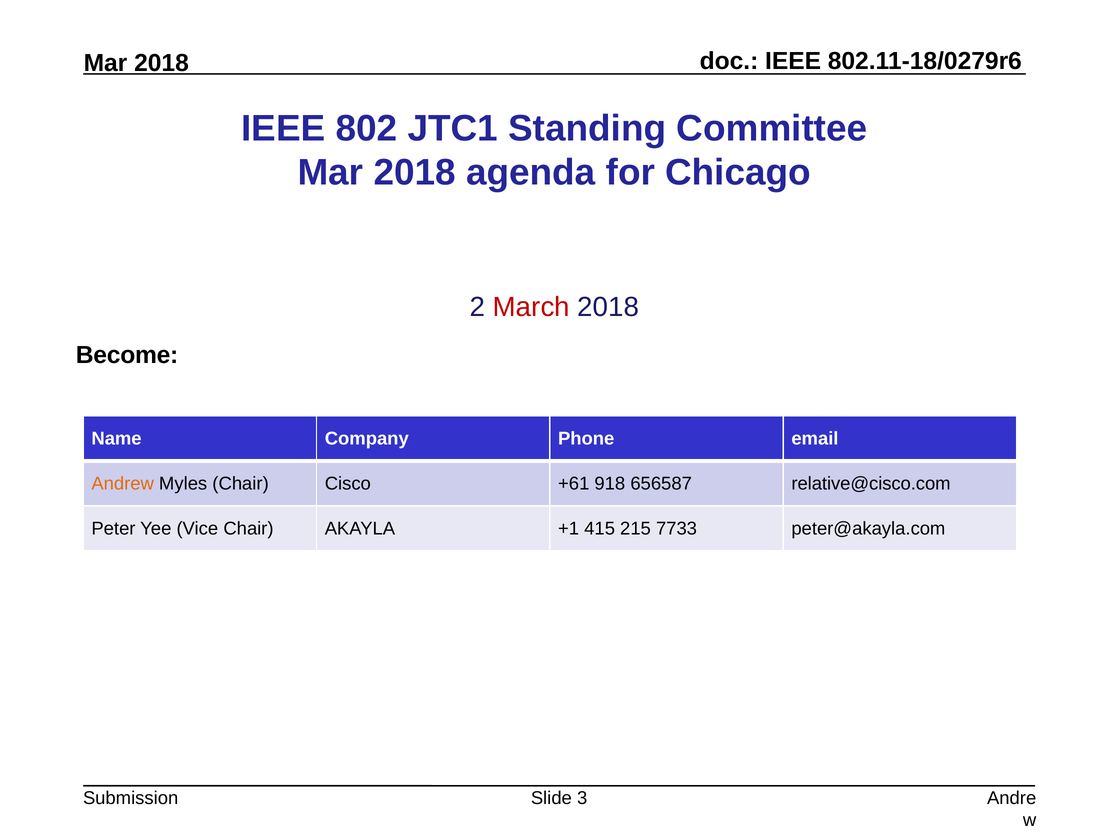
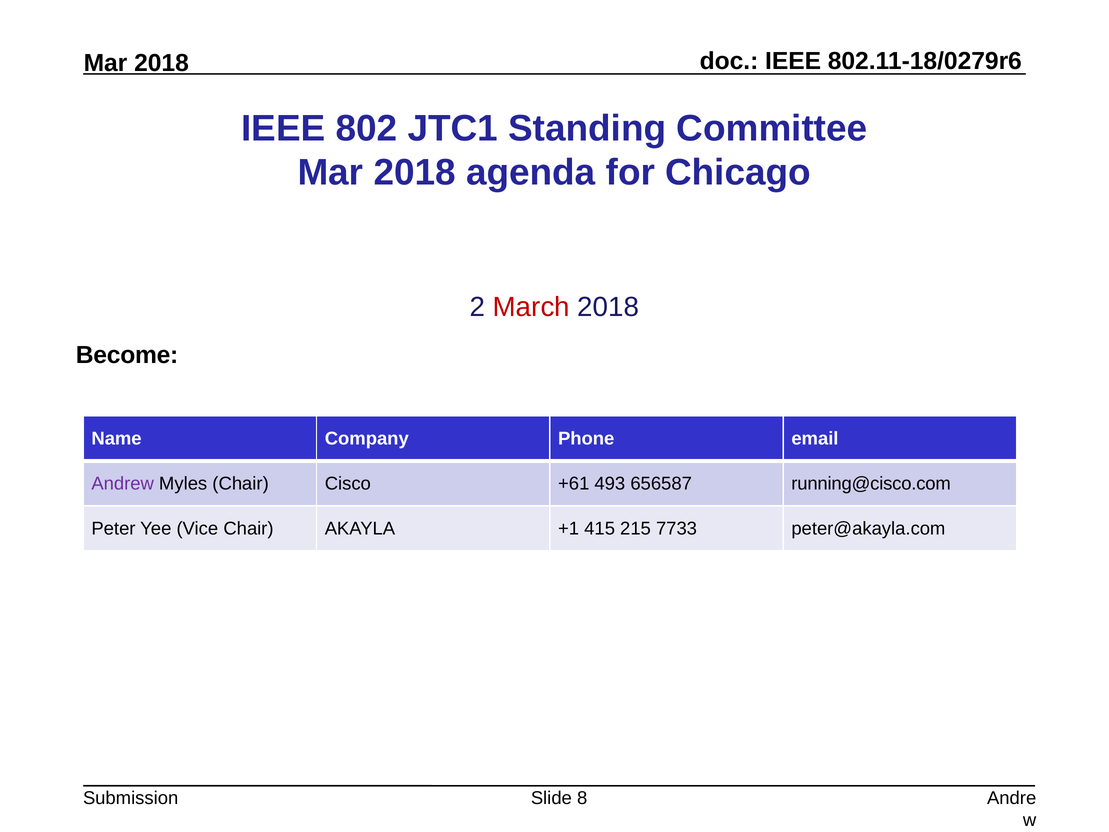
Andrew colour: orange -> purple
918: 918 -> 493
relative@cisco.com: relative@cisco.com -> running@cisco.com
3: 3 -> 8
